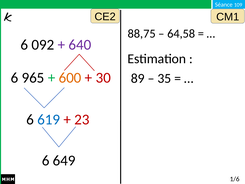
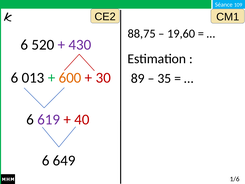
64,58: 64,58 -> 19,60
092: 092 -> 520
640: 640 -> 430
965: 965 -> 013
619 colour: blue -> purple
23: 23 -> 40
